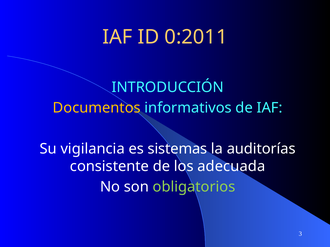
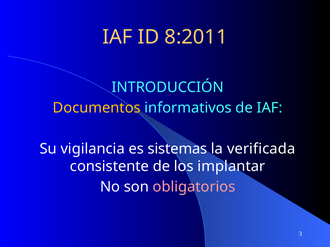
0:2011: 0:2011 -> 8:2011
auditorías: auditorías -> verificada
adecuada: adecuada -> implantar
obligatorios colour: light green -> pink
